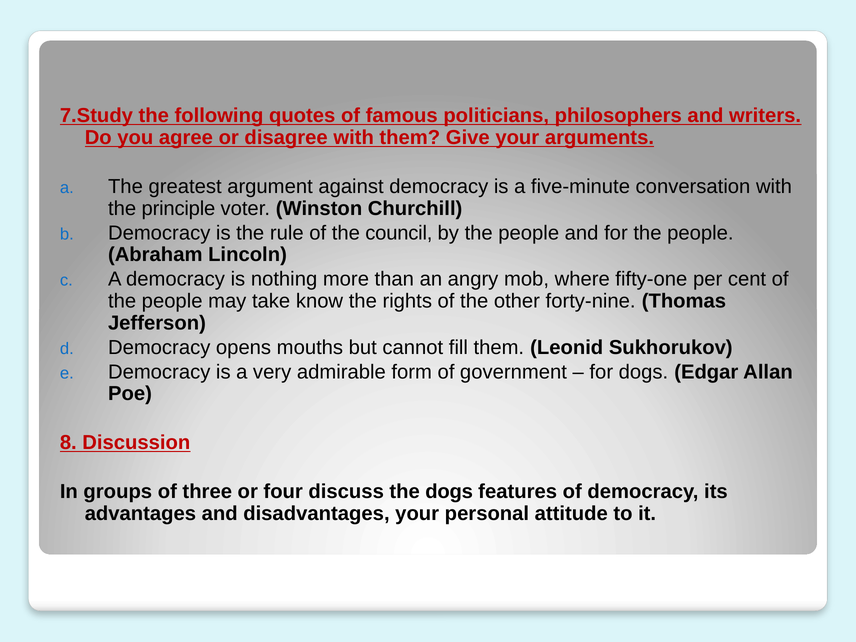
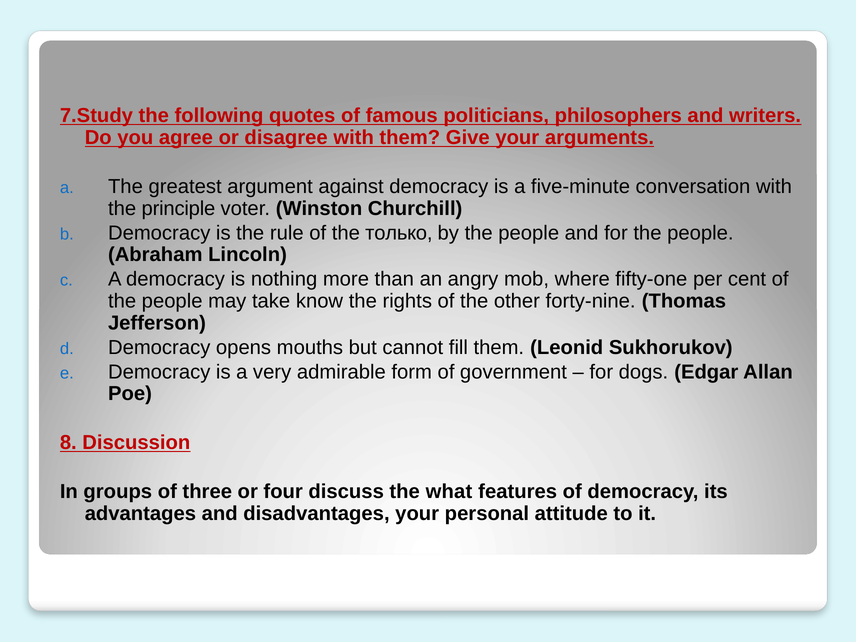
council: council -> только
the dogs: dogs -> what
